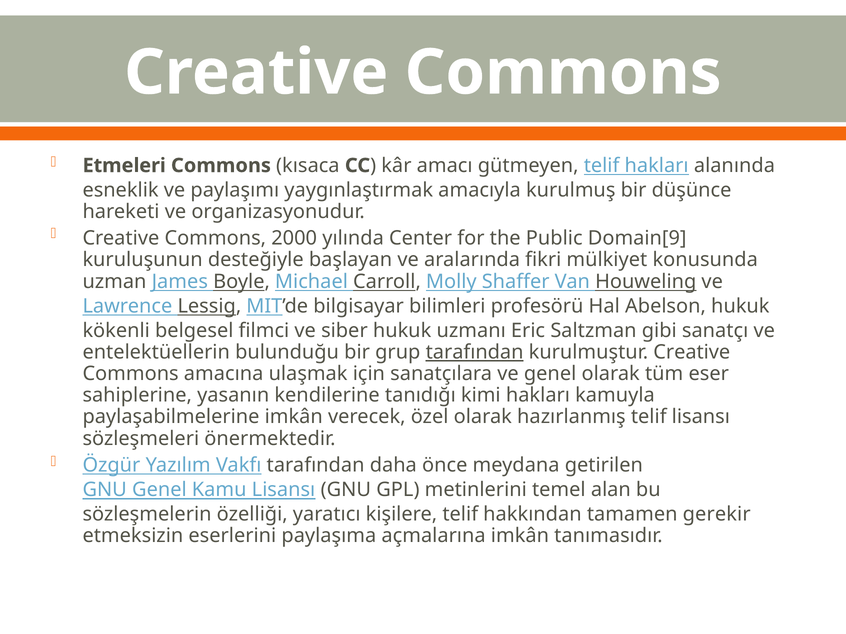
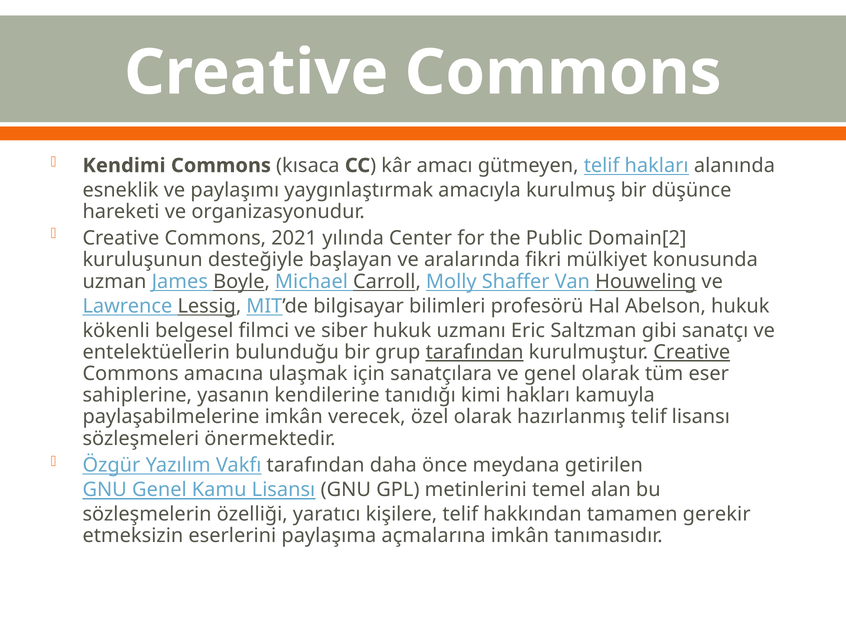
Etmeleri: Etmeleri -> Kendimi
2000: 2000 -> 2021
Domain[9: Domain[9 -> Domain[2
Creative at (692, 352) underline: none -> present
